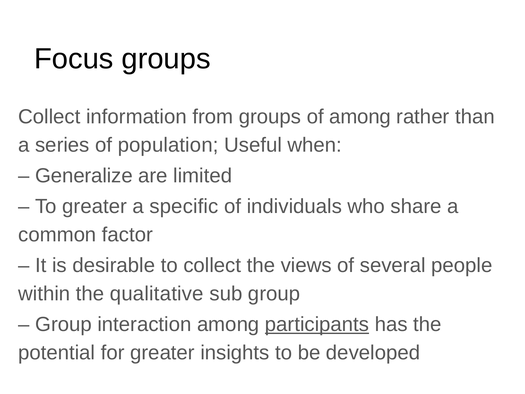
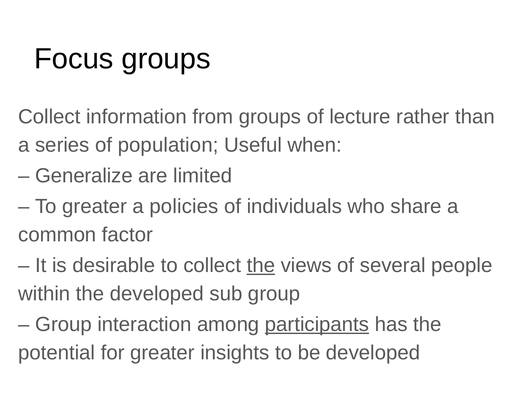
of among: among -> lecture
specific: specific -> policies
the at (261, 265) underline: none -> present
the qualitative: qualitative -> developed
